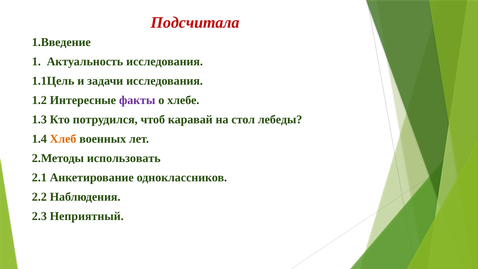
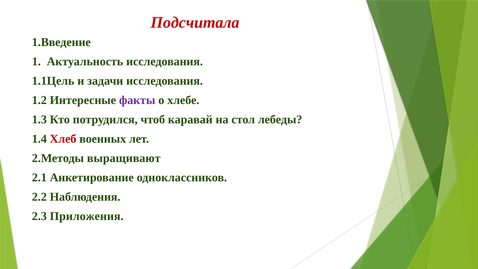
Хлеб colour: orange -> red
использовать: использовать -> выращивают
Неприятный: Неприятный -> Приложения
